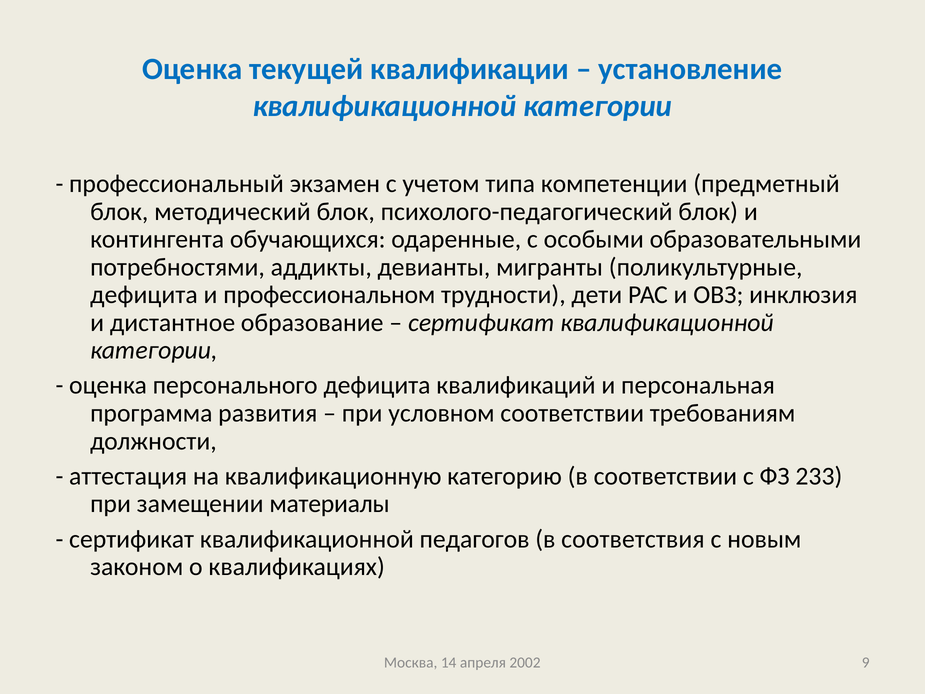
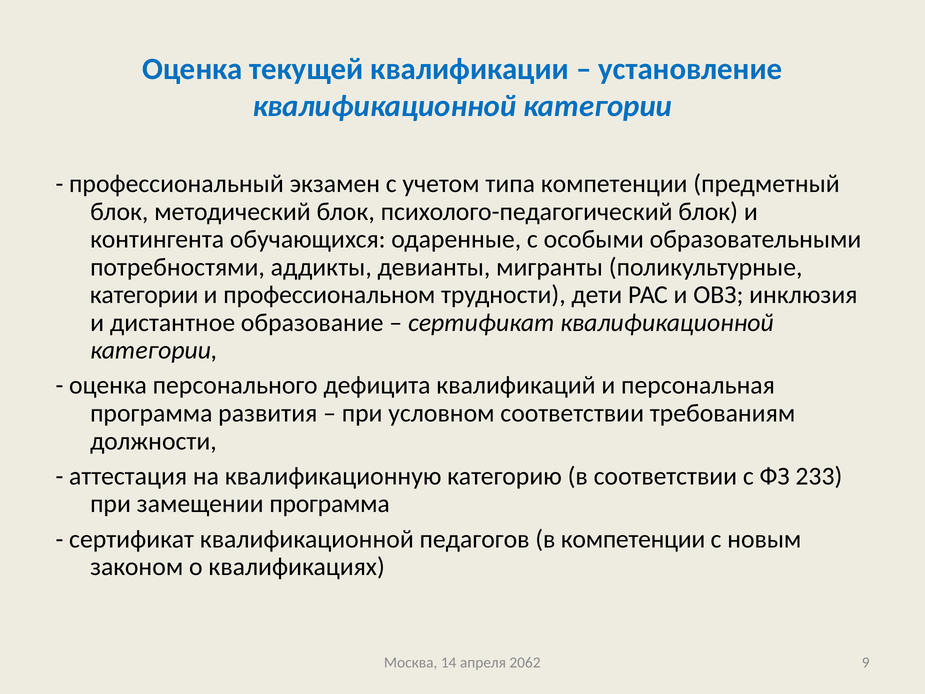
дефицита at (144, 295): дефицита -> категории
замещении материалы: материалы -> программа
в соответствия: соответствия -> компетенции
2002: 2002 -> 2062
